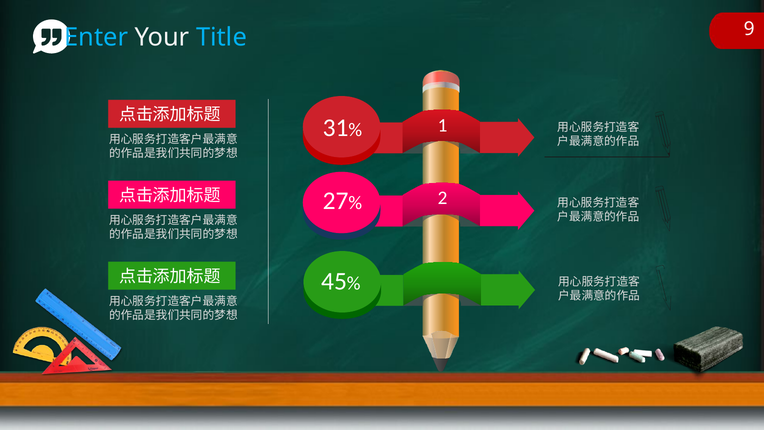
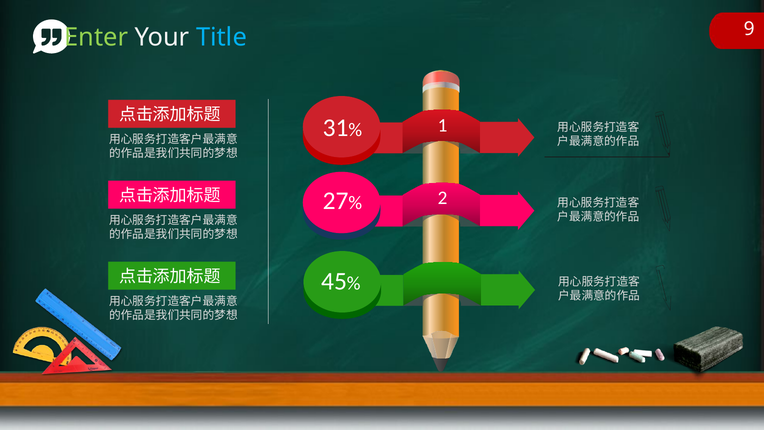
Enter colour: light blue -> light green
